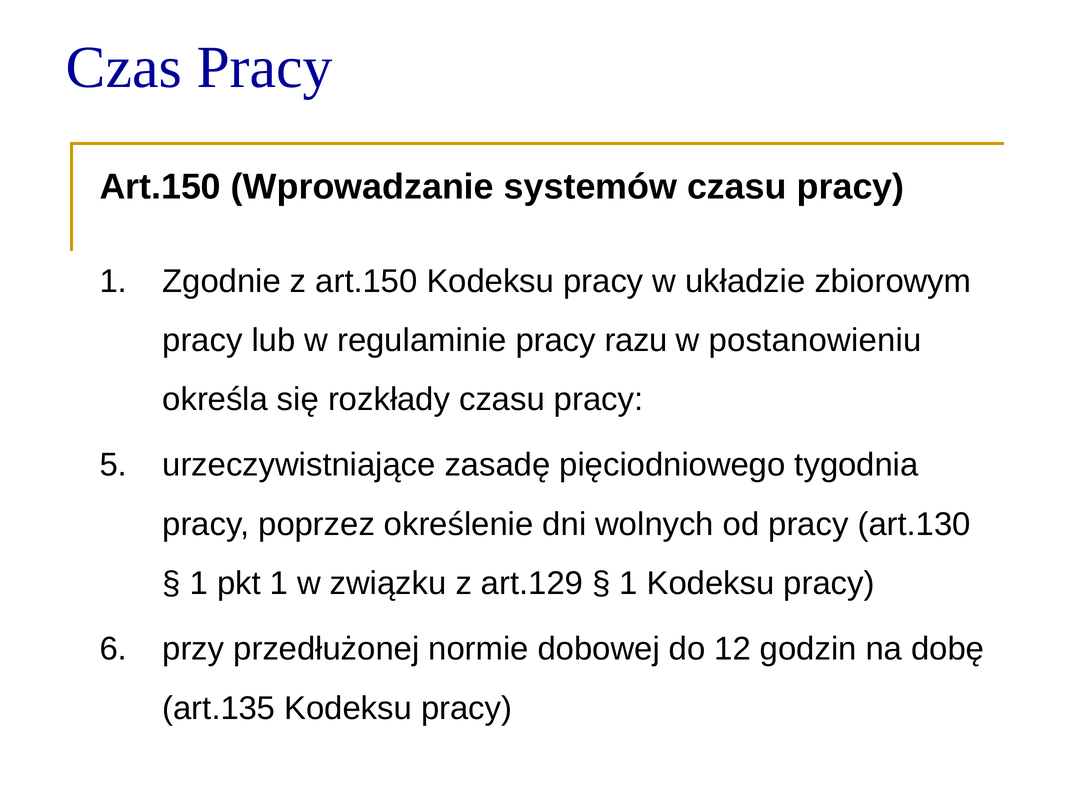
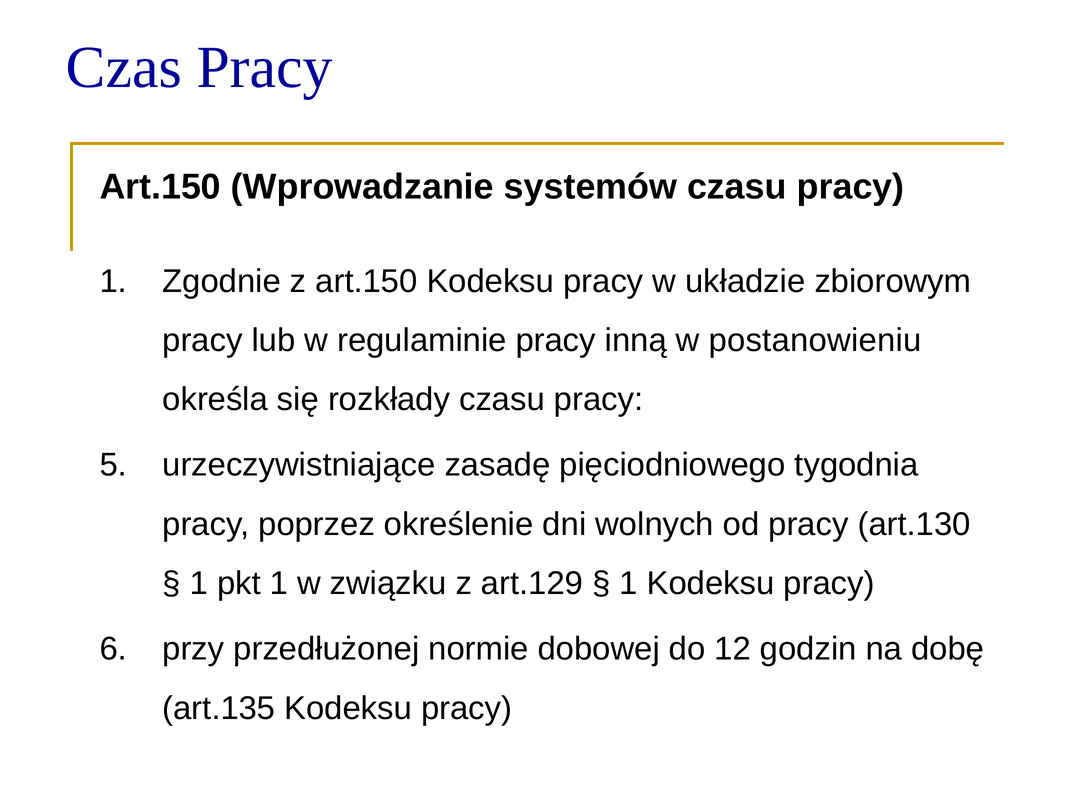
razu: razu -> inną
